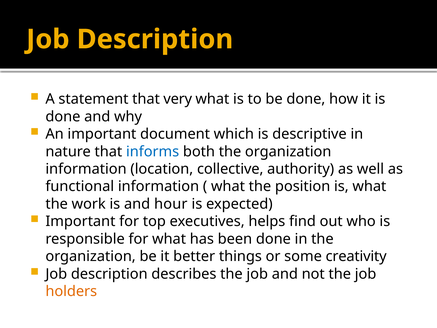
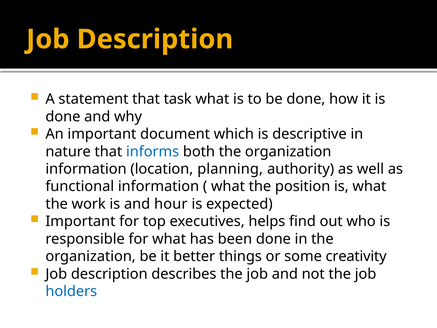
very: very -> task
collective: collective -> planning
holders colour: orange -> blue
